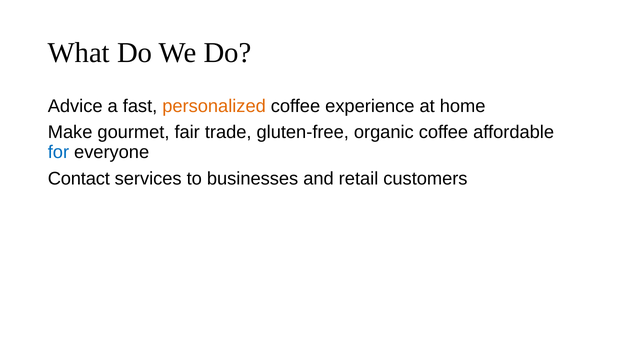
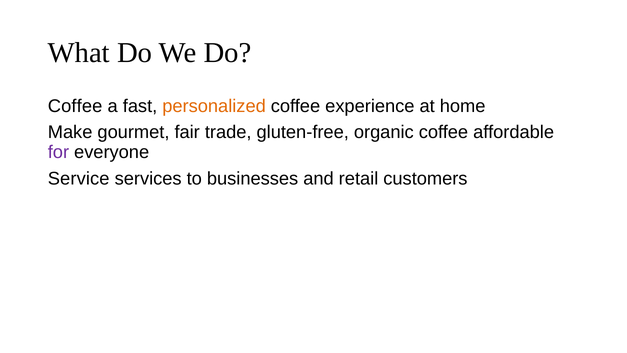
Advice at (75, 106): Advice -> Coffee
for colour: blue -> purple
Contact: Contact -> Service
